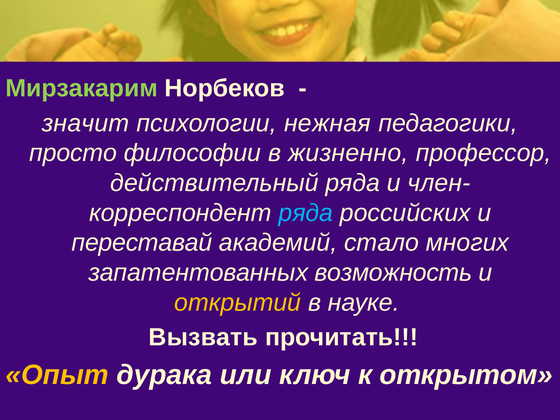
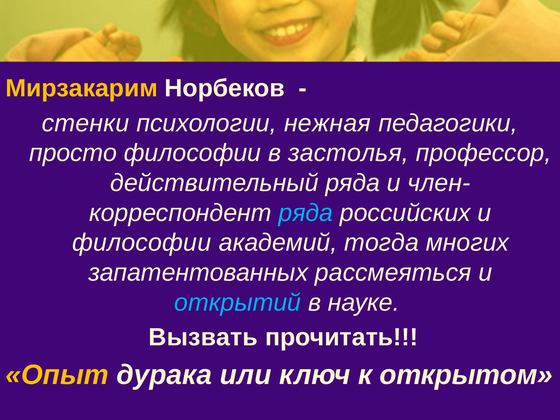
Мирзакарим colour: light green -> yellow
значит: значит -> стенки
жизненно: жизненно -> застолья
переставай at (142, 243): переставай -> философии
стало: стало -> тогда
возможность: возможность -> рассмеяться
открытий colour: yellow -> light blue
